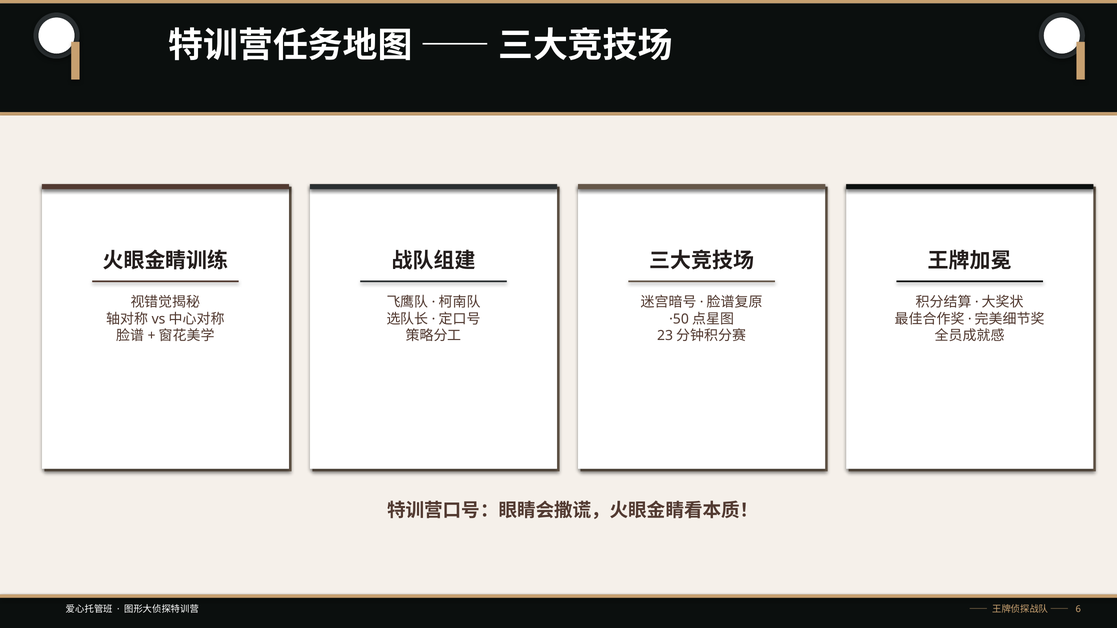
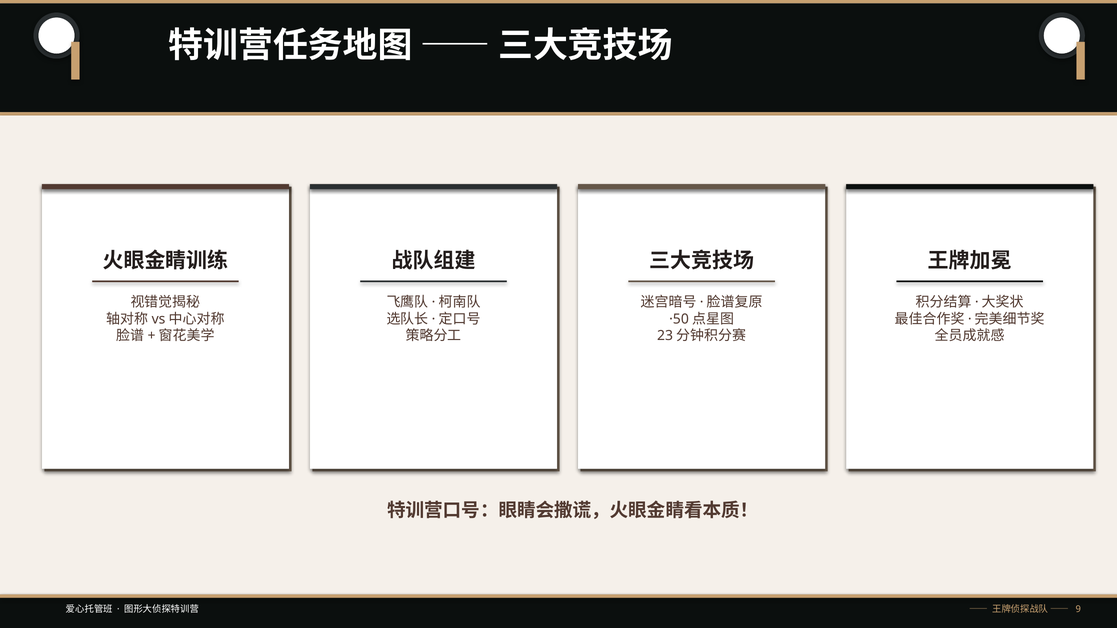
6: 6 -> 9
